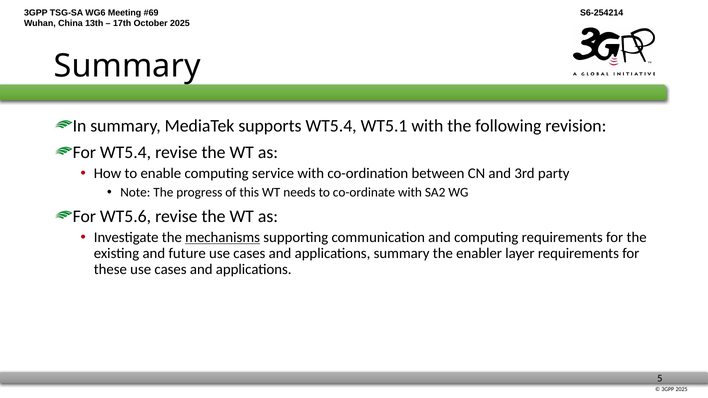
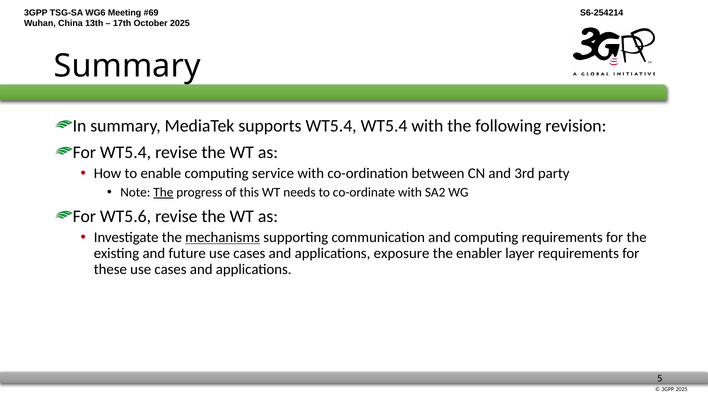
WT5.4 WT5.1: WT5.1 -> WT5.4
The at (163, 192) underline: none -> present
applications summary: summary -> exposure
